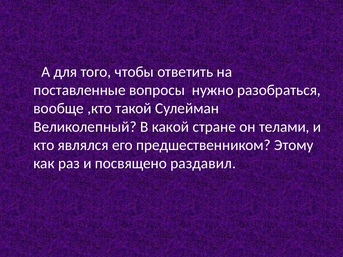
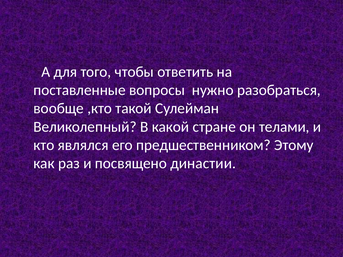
раздавил: раздавил -> династии
